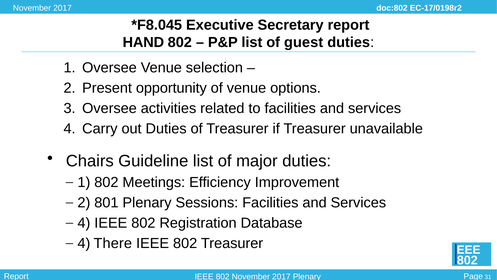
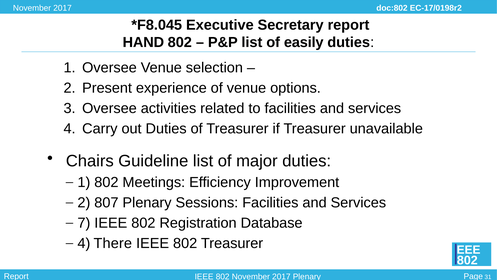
guest: guest -> easily
opportunity: opportunity -> experience
801: 801 -> 807
4 at (84, 223): 4 -> 7
